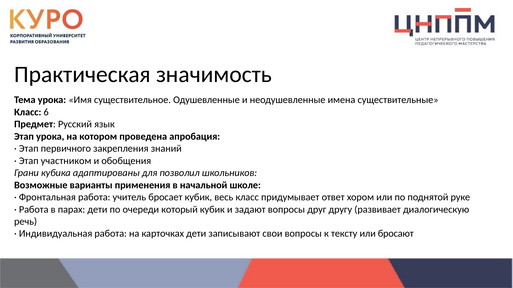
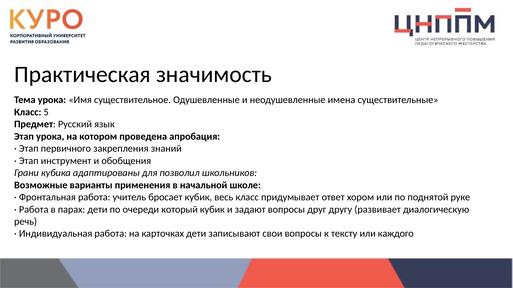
6: 6 -> 5
участником: участником -> инструмент
бросают: бросают -> каждого
